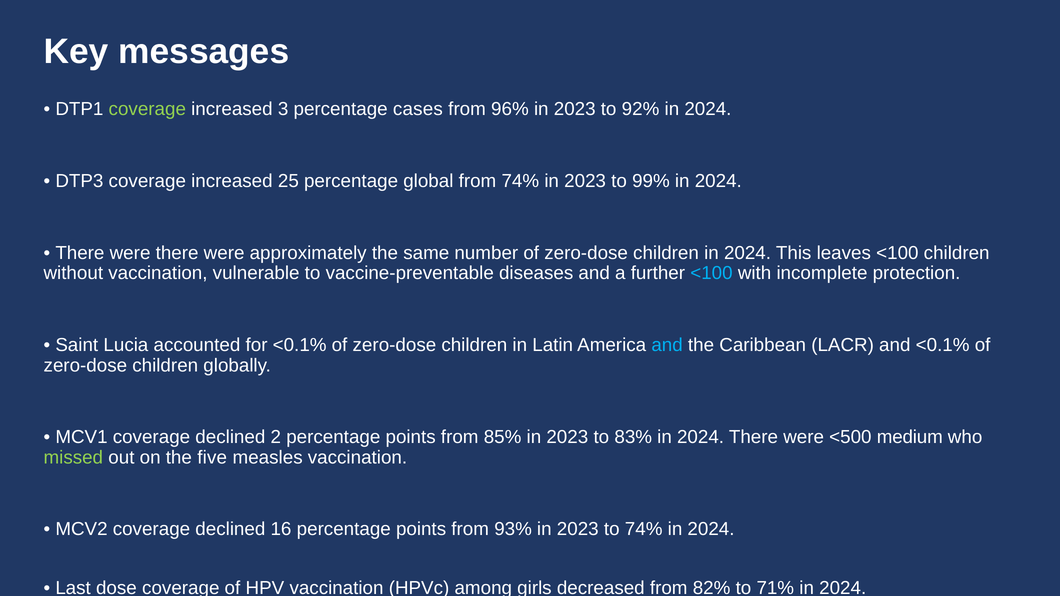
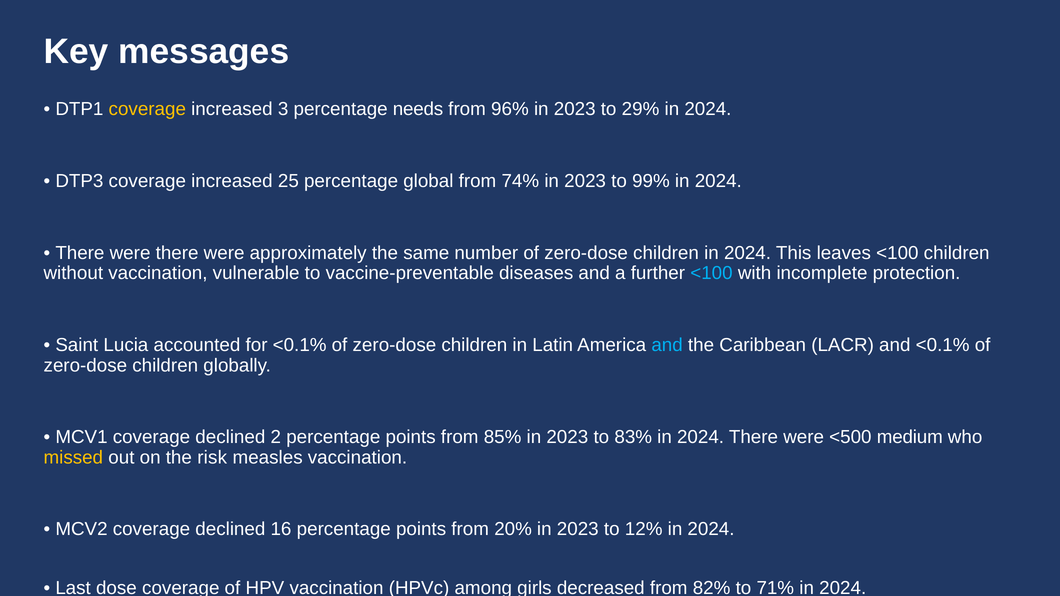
coverage at (147, 109) colour: light green -> yellow
cases: cases -> needs
92%: 92% -> 29%
missed colour: light green -> yellow
five: five -> risk
93%: 93% -> 20%
to 74%: 74% -> 12%
